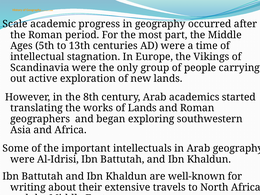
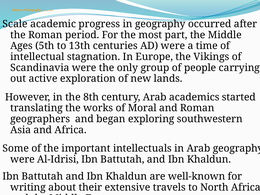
of Lands: Lands -> Moral
